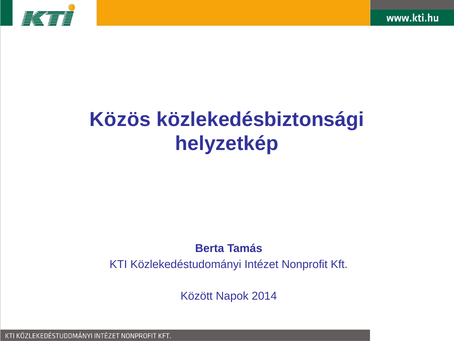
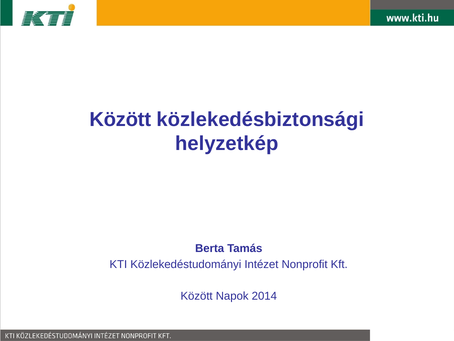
Közös at (120, 119): Közös -> Között
